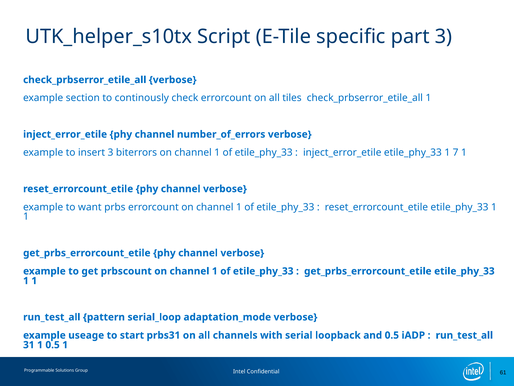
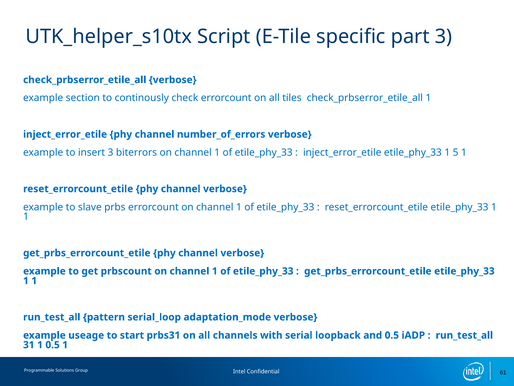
7: 7 -> 5
want: want -> slave
